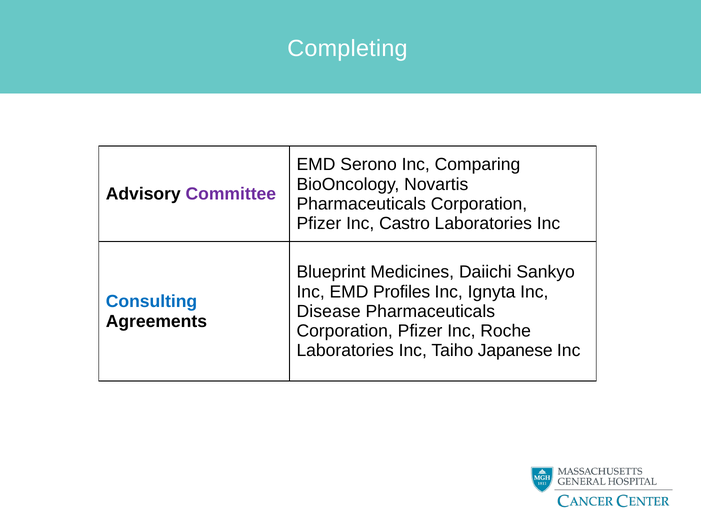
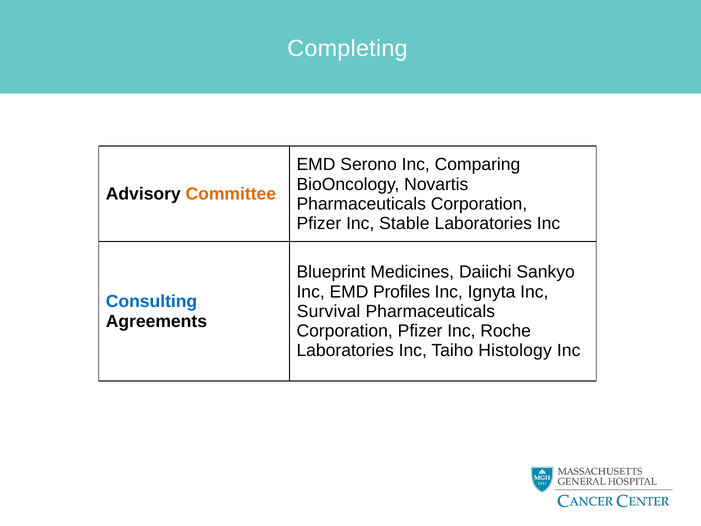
Committee colour: purple -> orange
Castro: Castro -> Stable
Disease: Disease -> Survival
Japanese: Japanese -> Histology
